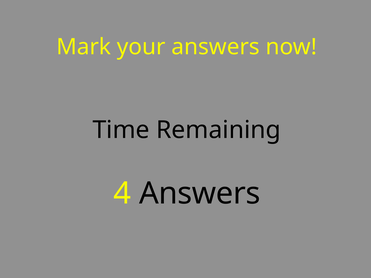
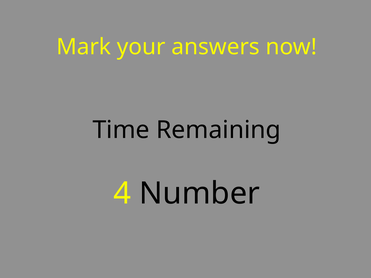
4 Answers: Answers -> Number
